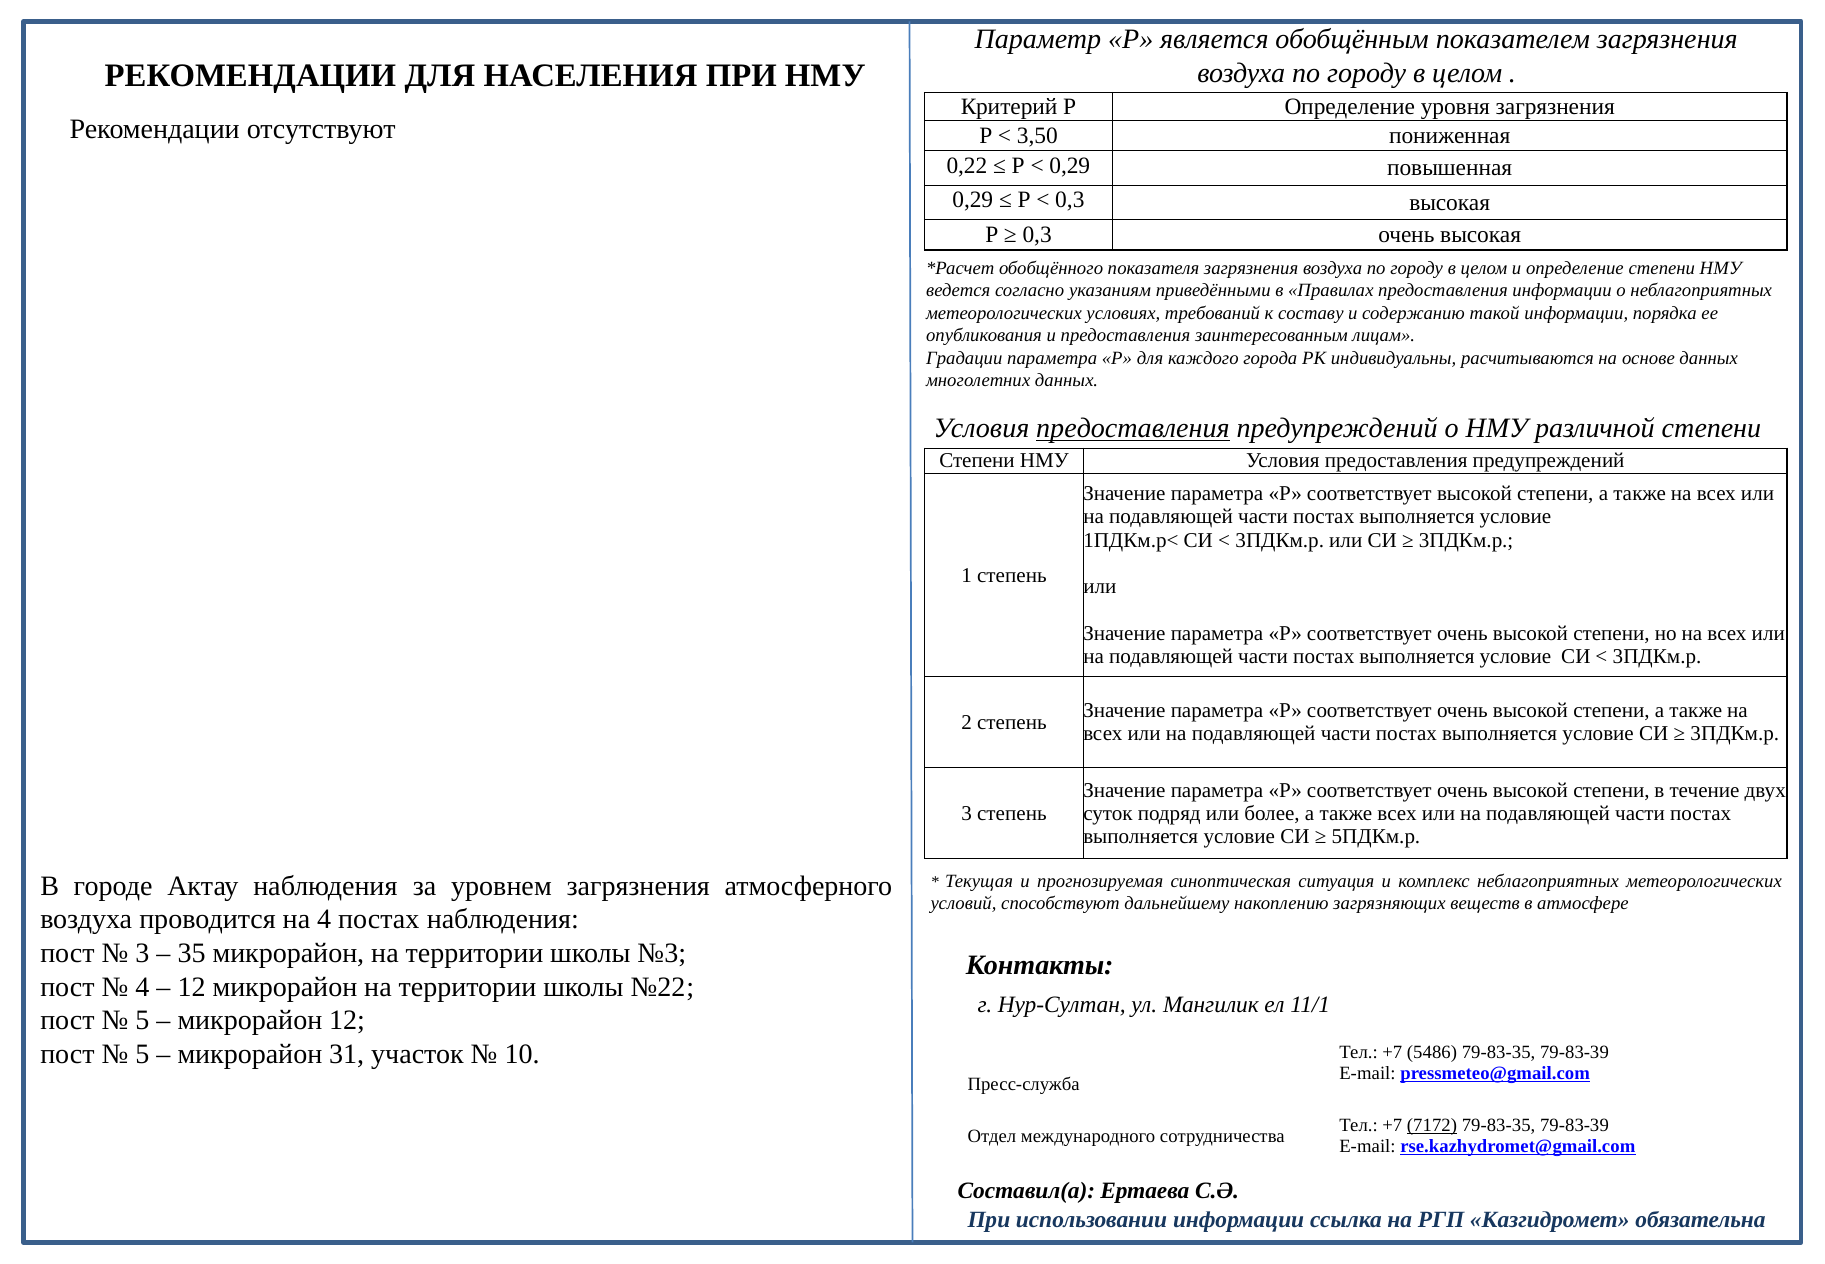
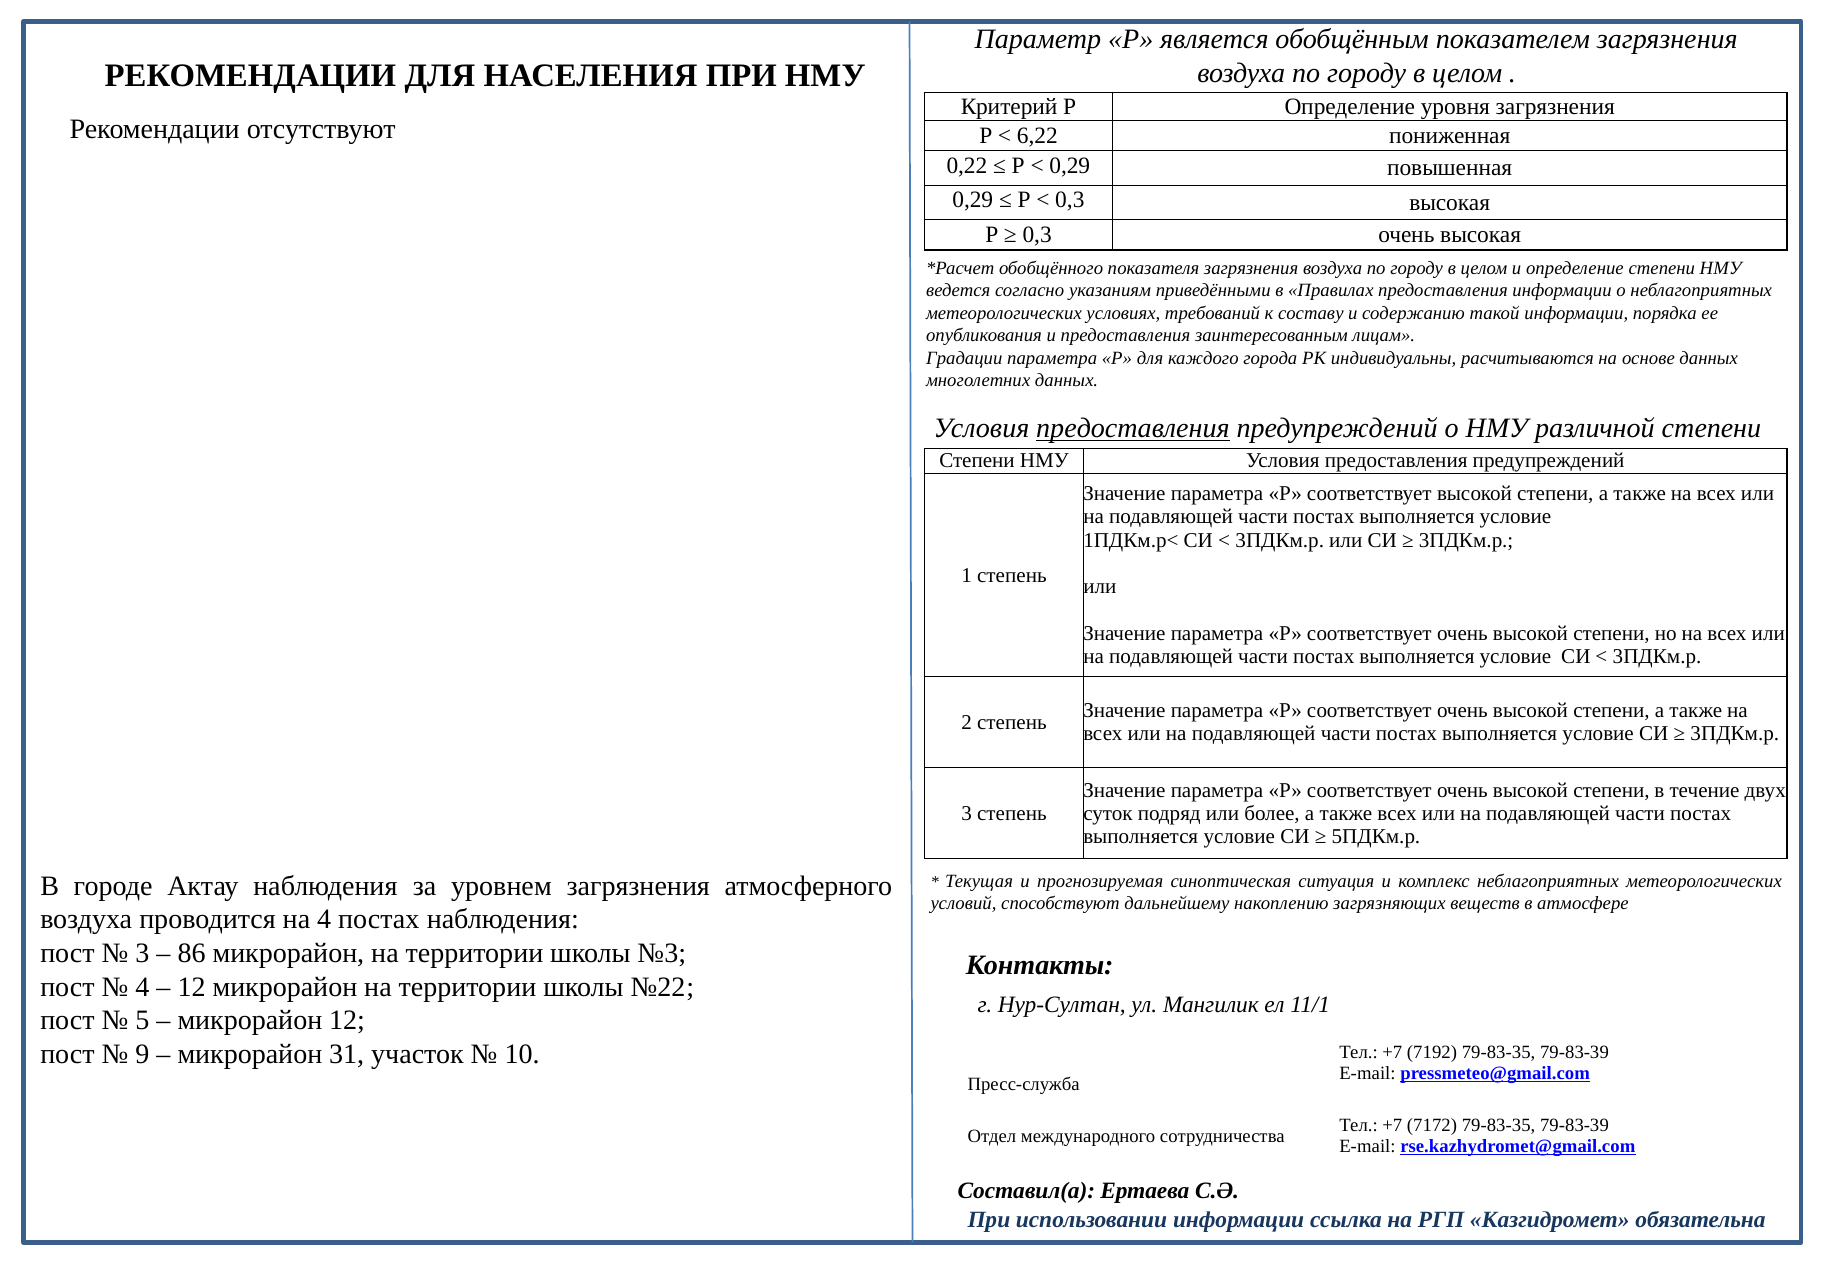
3,50: 3,50 -> 6,22
35: 35 -> 86
5 at (142, 1054): 5 -> 9
5486: 5486 -> 7192
7172 underline: present -> none
